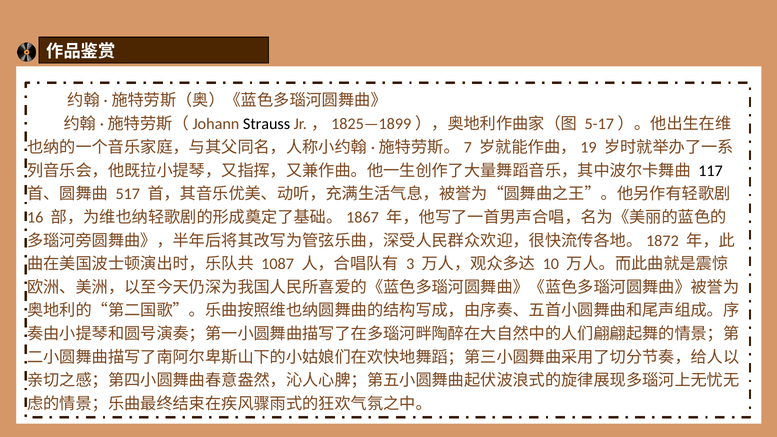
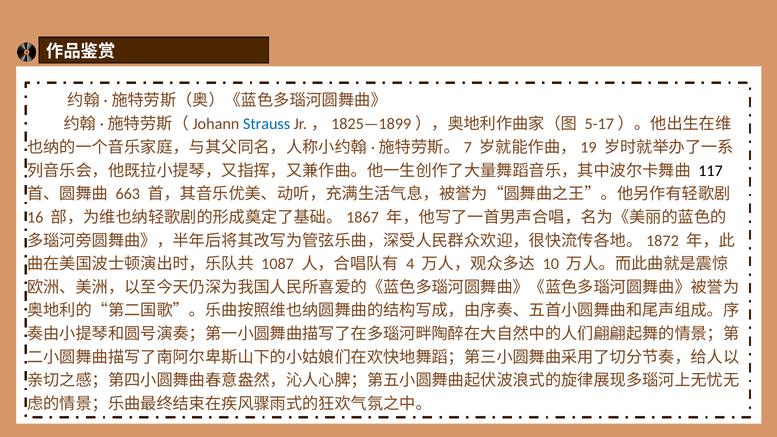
Strauss colour: black -> blue
517: 517 -> 663
3: 3 -> 4
